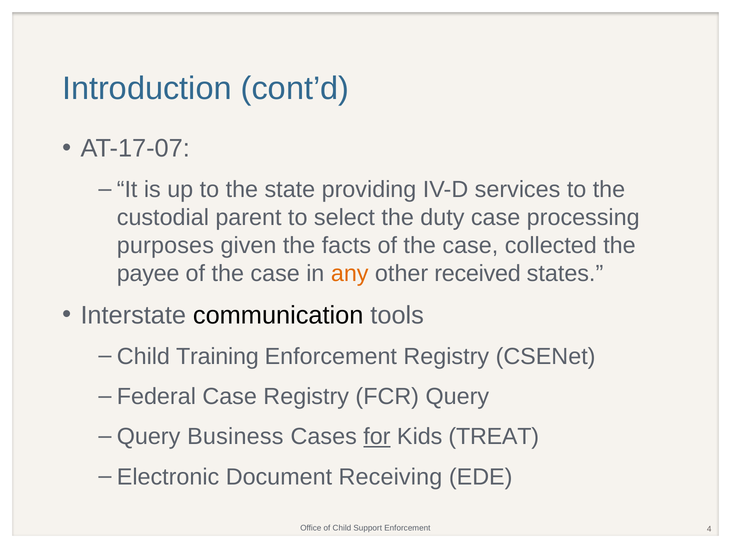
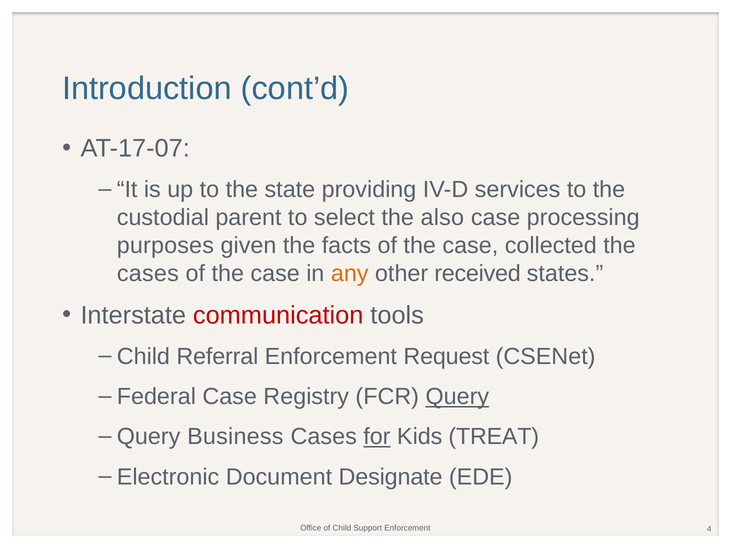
duty: duty -> also
payee at (148, 274): payee -> cases
communication colour: black -> red
Training: Training -> Referral
Enforcement Registry: Registry -> Request
Query at (457, 397) underline: none -> present
Receiving: Receiving -> Designate
